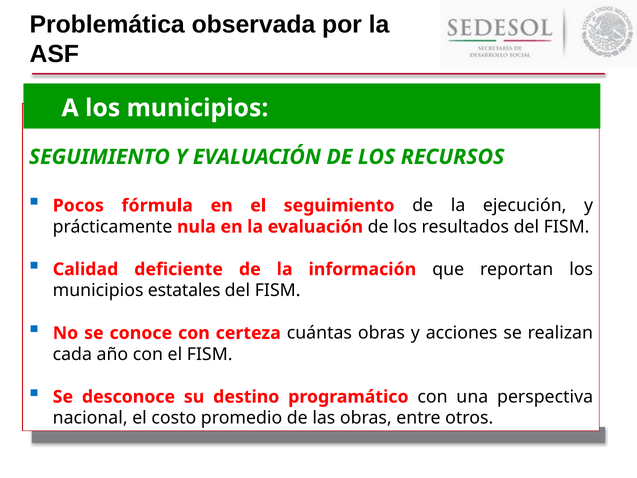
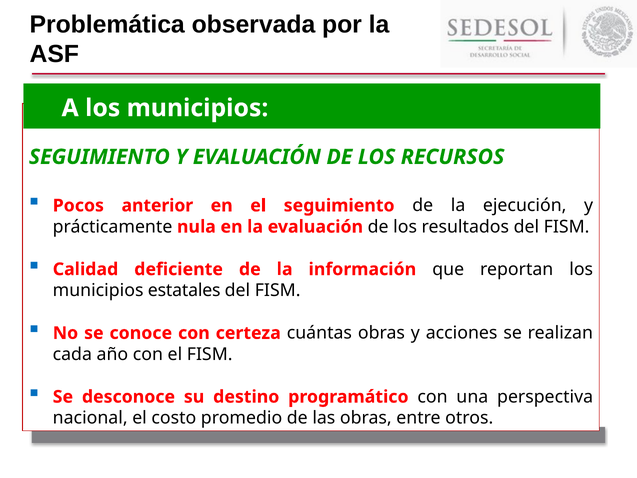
fórmula: fórmula -> anterior
